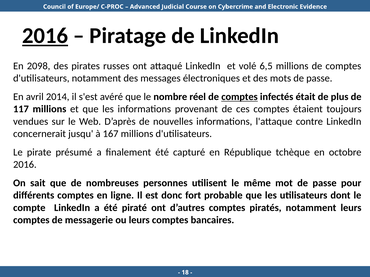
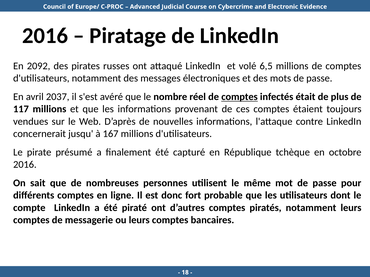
2016 at (45, 36) underline: present -> none
2098: 2098 -> 2092
2014: 2014 -> 2037
